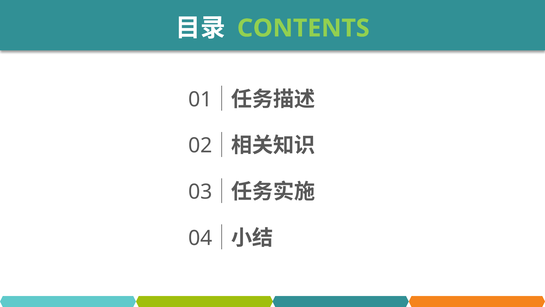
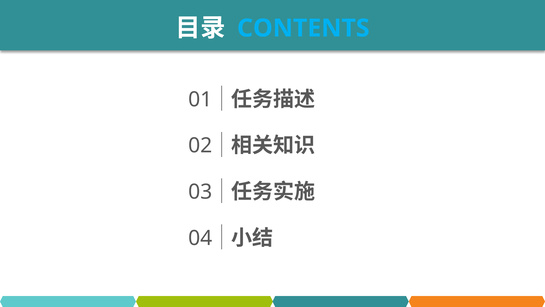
CONTENTS colour: light green -> light blue
